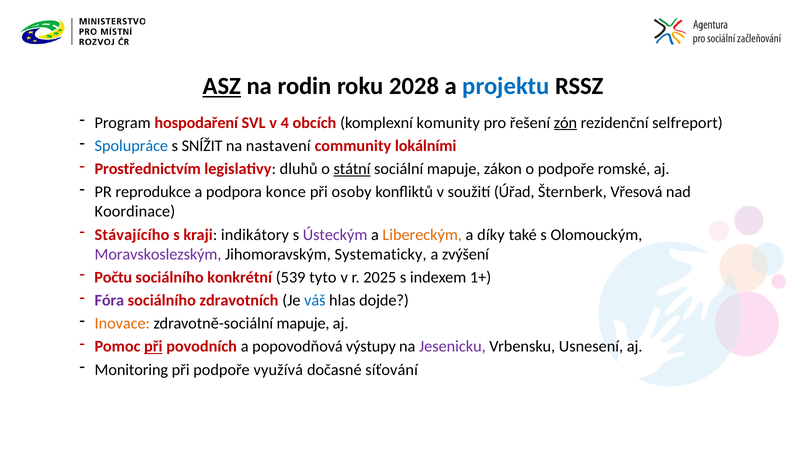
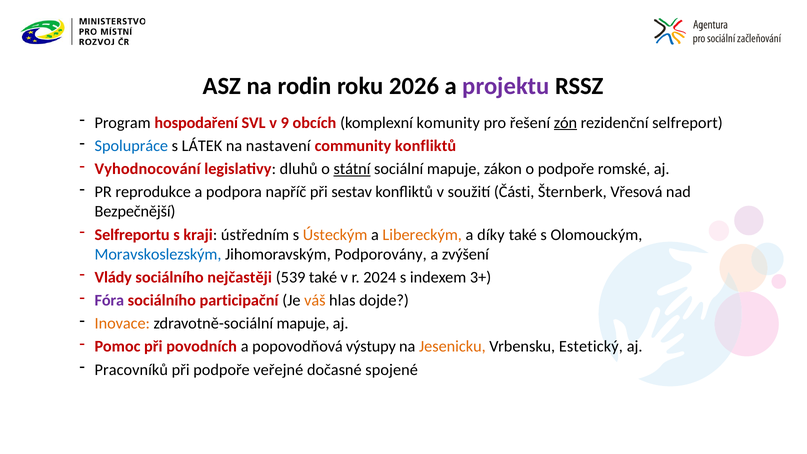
ASZ underline: present -> none
2028: 2028 -> 2026
projektu colour: blue -> purple
4: 4 -> 9
SNÍŽIT: SNÍŽIT -> LÁTEK
community lokálními: lokálními -> konfliktů
Prostřednictvím: Prostřednictvím -> Vyhodnocování
konce: konce -> napříč
osoby: osoby -> sestav
Úřad: Úřad -> Části
Koordinace: Koordinace -> Bezpečnější
Stávajícího: Stávajícího -> Selfreportu
indikátory: indikátory -> ústředním
Ústeckým colour: purple -> orange
Moravskoslezským colour: purple -> blue
Systematicky: Systematicky -> Podporovány
Počtu: Počtu -> Vlády
konkrétní: konkrétní -> nejčastěji
539 tyto: tyto -> také
2025: 2025 -> 2024
1+: 1+ -> 3+
zdravotních: zdravotních -> participační
váš colour: blue -> orange
při at (153, 347) underline: present -> none
Jesenicku colour: purple -> orange
Usnesení: Usnesení -> Estetický
Monitoring: Monitoring -> Pracovníků
využívá: využívá -> veřejné
síťování: síťování -> spojené
